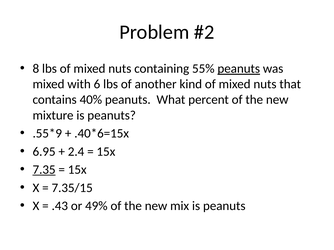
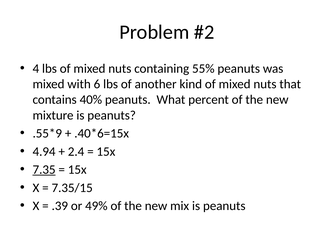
8: 8 -> 4
peanuts at (239, 69) underline: present -> none
6.95: 6.95 -> 4.94
.43: .43 -> .39
